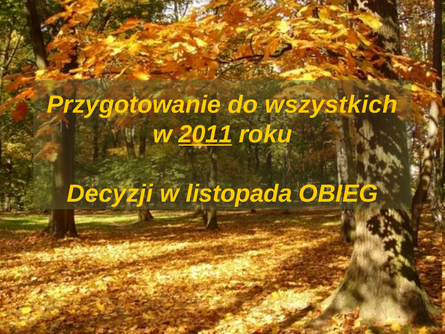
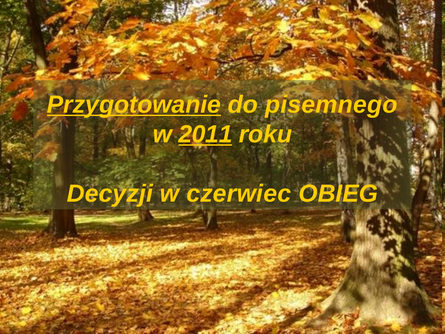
Przygotowanie underline: none -> present
wszystkich: wszystkich -> pisemnego
listopada: listopada -> czerwiec
